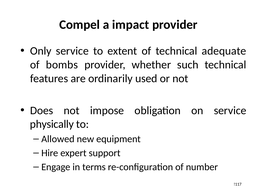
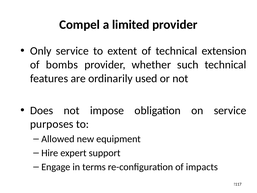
impact: impact -> limited
adequate: adequate -> extension
physically: physically -> purposes
number: number -> impacts
